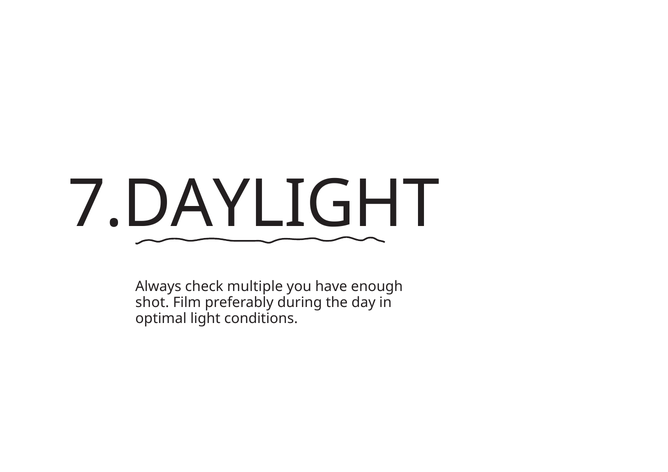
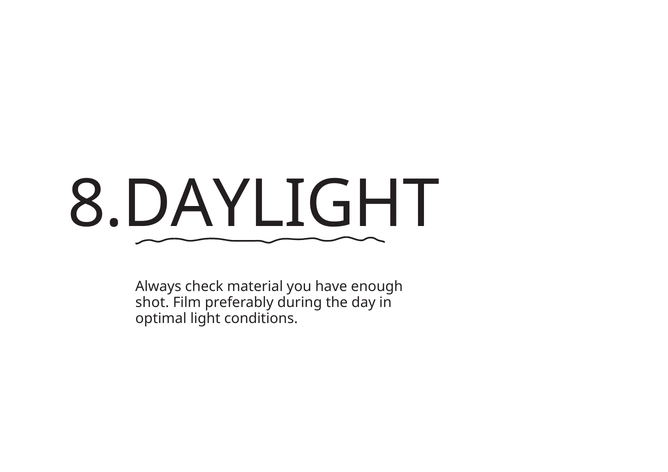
7.DAYLIGHT: 7.DAYLIGHT -> 8.DAYLIGHT
multiple: multiple -> material
